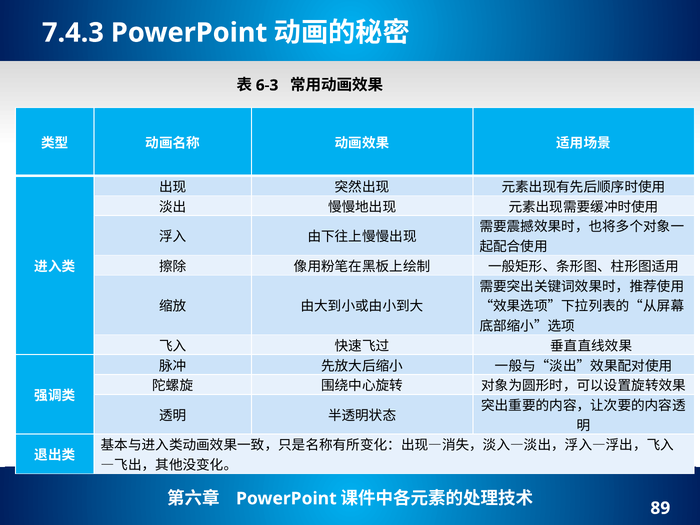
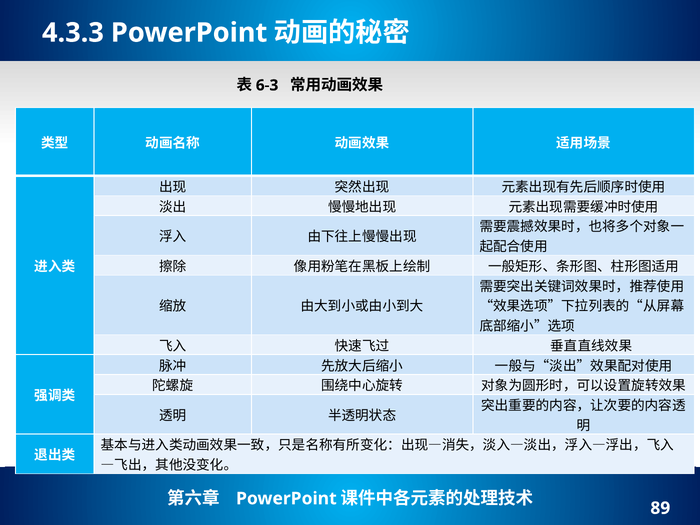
7.4.3: 7.4.3 -> 4.3.3
